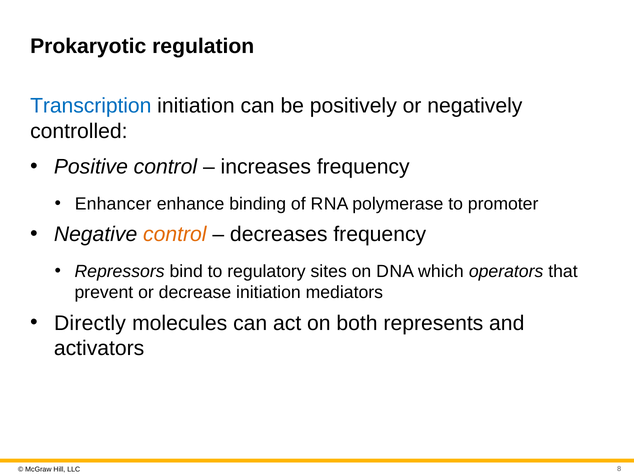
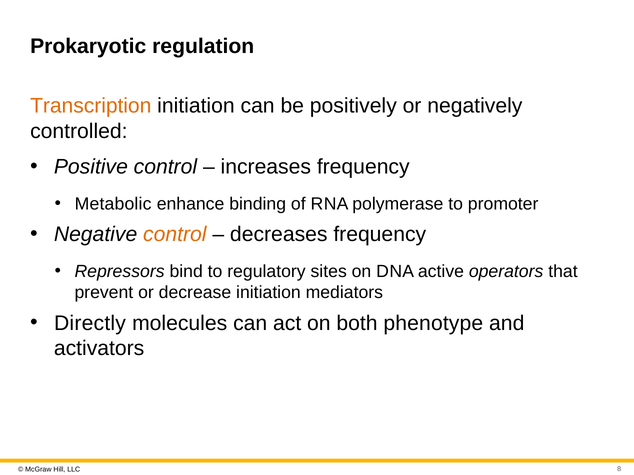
Transcription colour: blue -> orange
Enhancer: Enhancer -> Metabolic
which: which -> active
represents: represents -> phenotype
